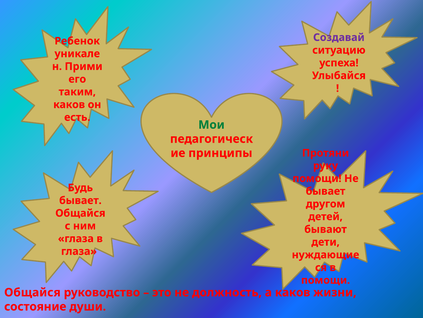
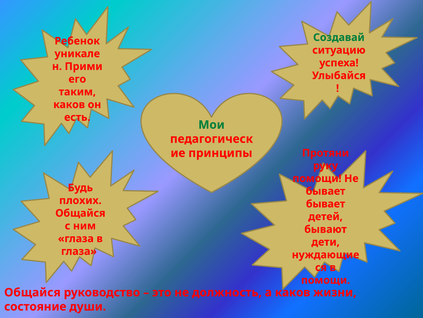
Создавай colour: purple -> green
бывает at (80, 200): бывает -> плохих
другом at (326, 203): другом -> бывает
